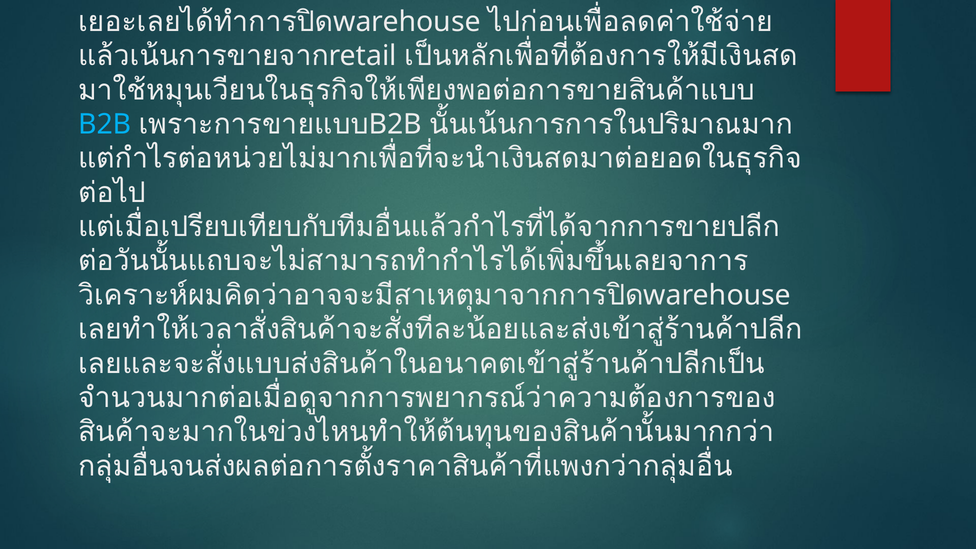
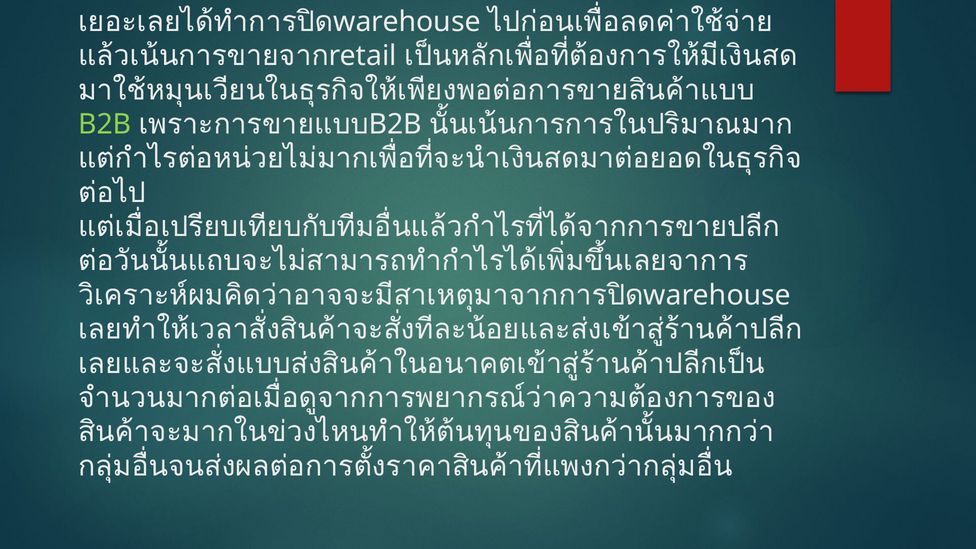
B2B at (105, 124) colour: light blue -> light green
